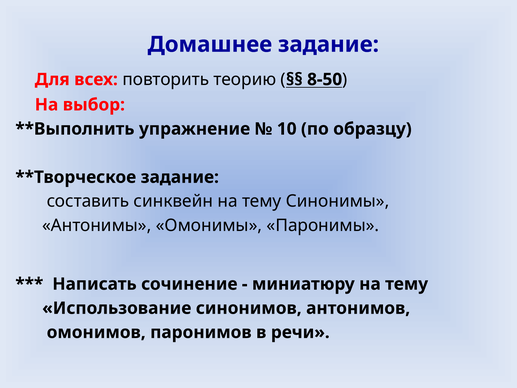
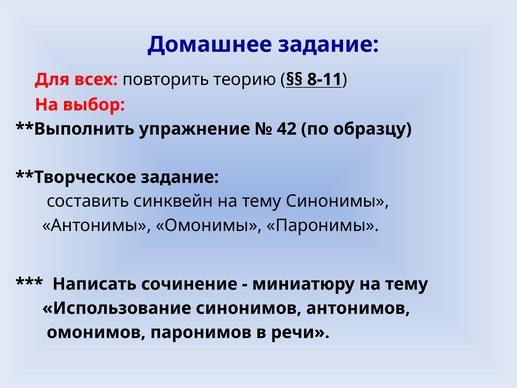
8-50: 8-50 -> 8-11
10: 10 -> 42
